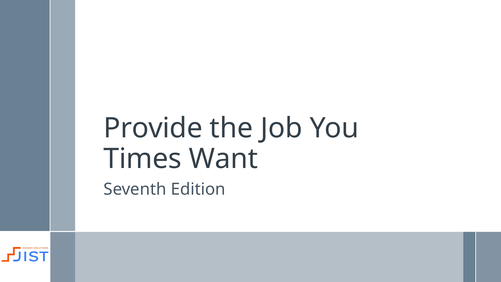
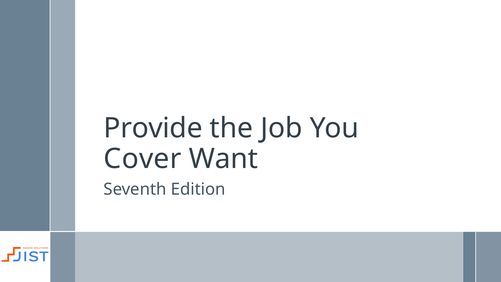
Times: Times -> Cover
